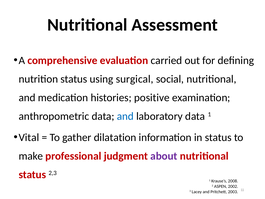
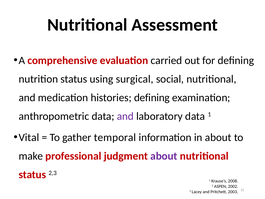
histories positive: positive -> defining
and at (125, 116) colour: blue -> purple
dilatation: dilatation -> temporal
in status: status -> about
